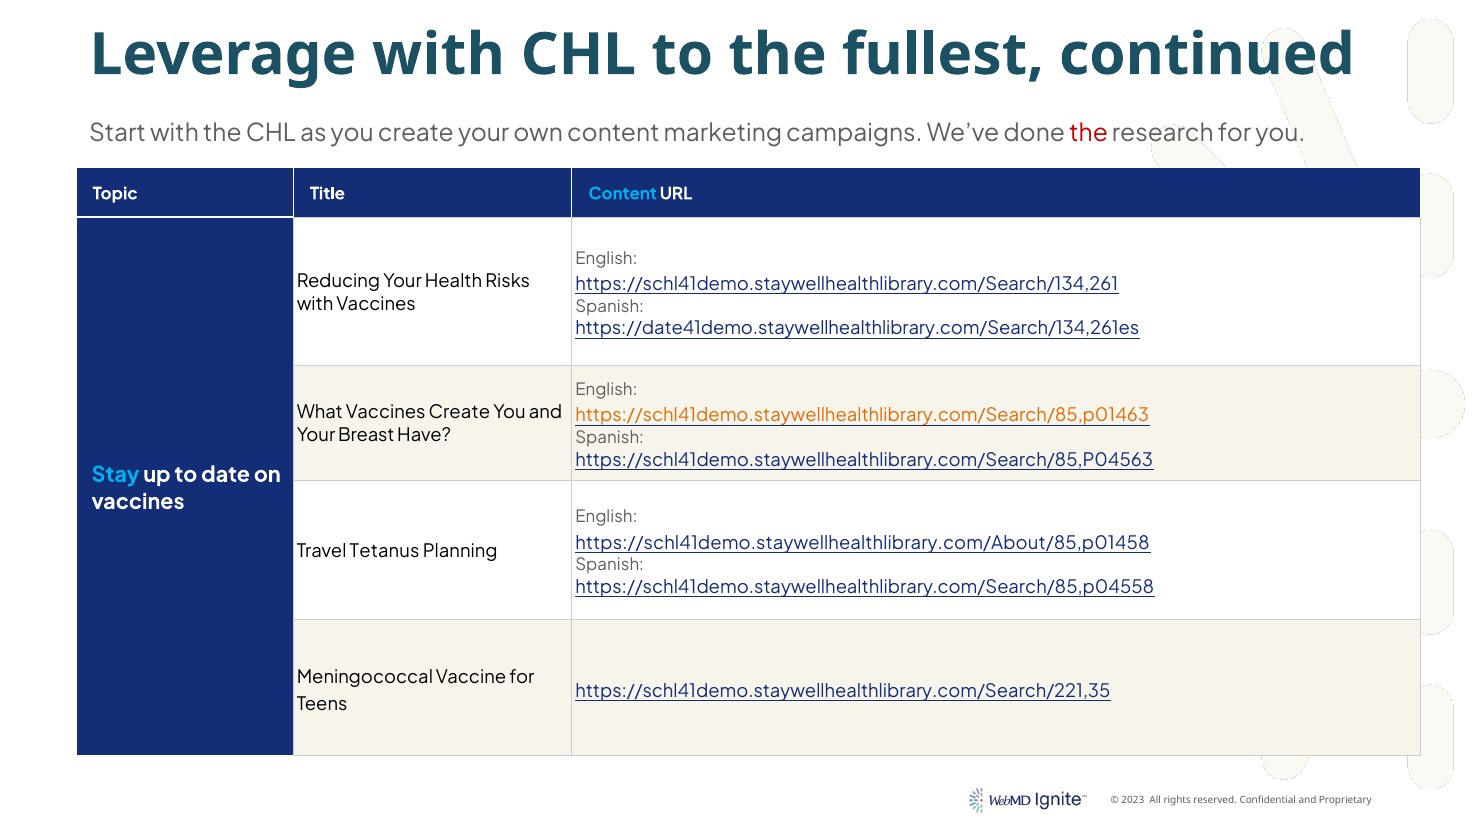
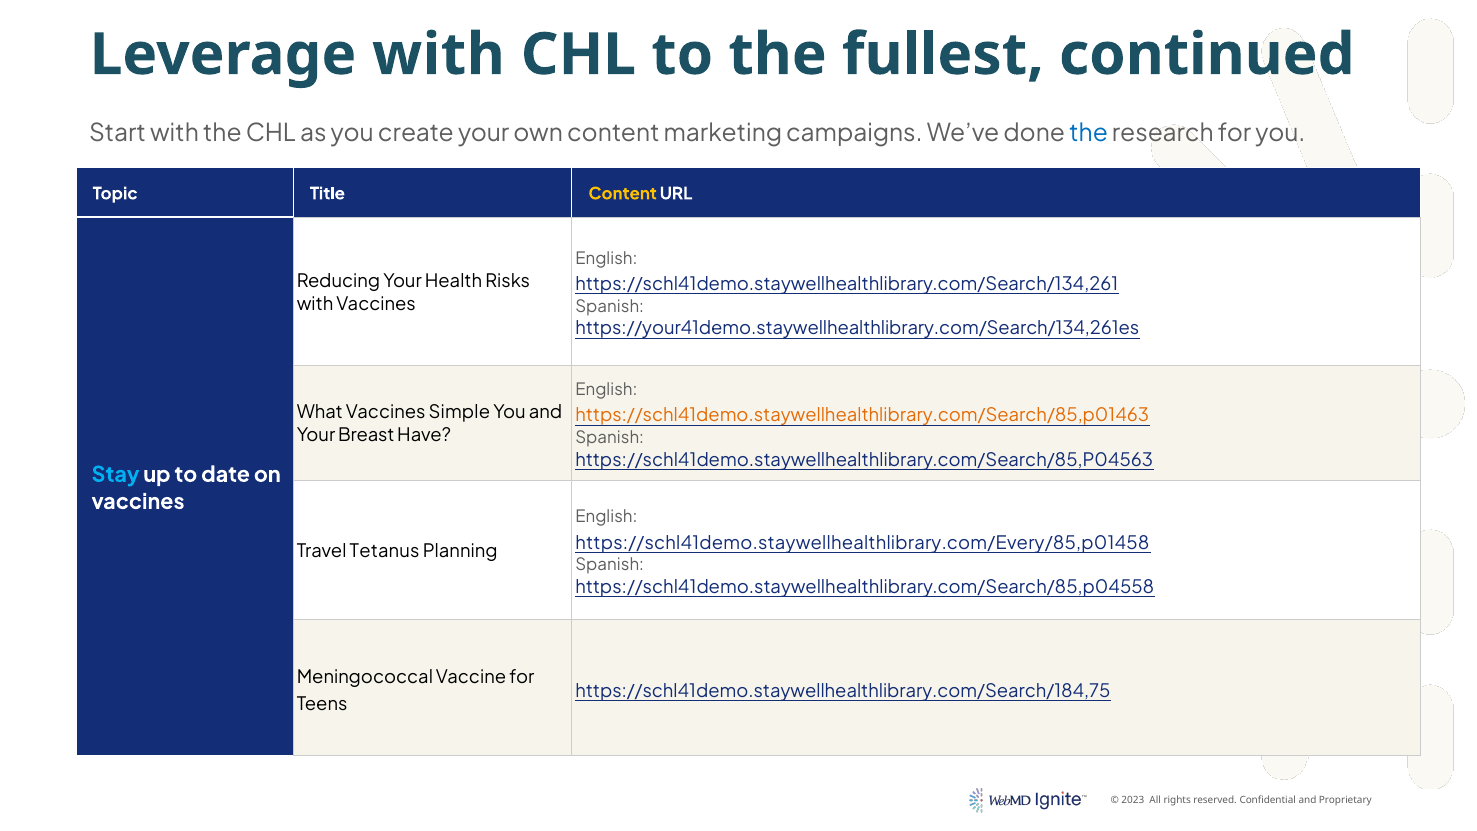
the at (1089, 134) colour: red -> blue
Content at (623, 194) colour: light blue -> yellow
https://date41demo.staywellhealthlibrary.com/Search/134,261es: https://date41demo.staywellhealthlibrary.com/Search/134,261es -> https://your41demo.staywellhealthlibrary.com/Search/134,261es
Vaccines Create: Create -> Simple
https://schl41demo.staywellhealthlibrary.com/About/85,p01458: https://schl41demo.staywellhealthlibrary.com/About/85,p01458 -> https://schl41demo.staywellhealthlibrary.com/Every/85,p01458
https://schl41demo.staywellhealthlibrary.com/Search/221,35: https://schl41demo.staywellhealthlibrary.com/Search/221,35 -> https://schl41demo.staywellhealthlibrary.com/Search/184,75
